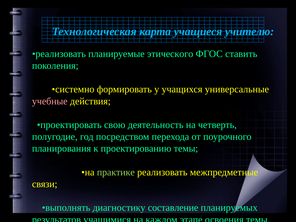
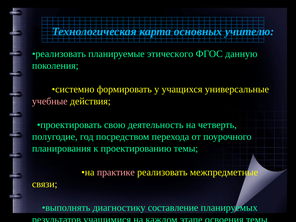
учащиеся: учащиеся -> основных
ставить: ставить -> данную
практике colour: light green -> pink
